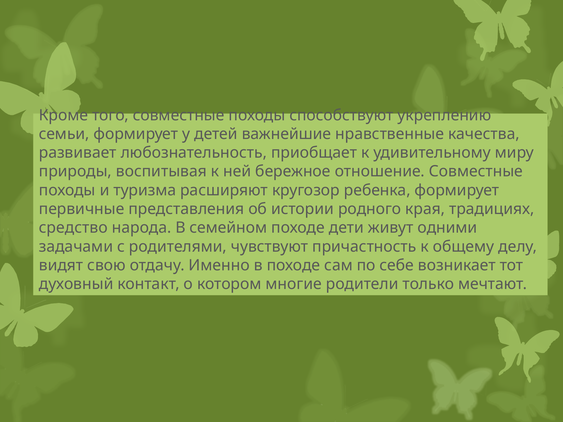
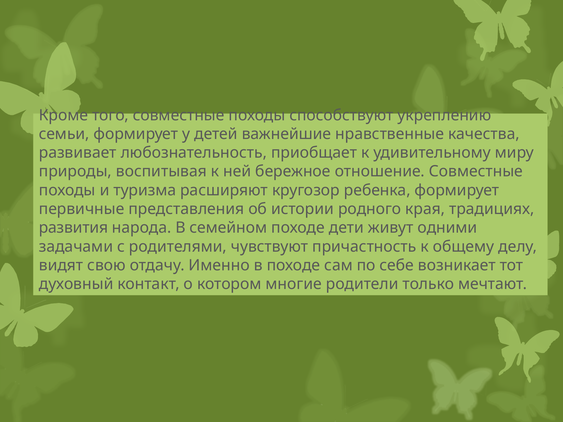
средство: средство -> развития
